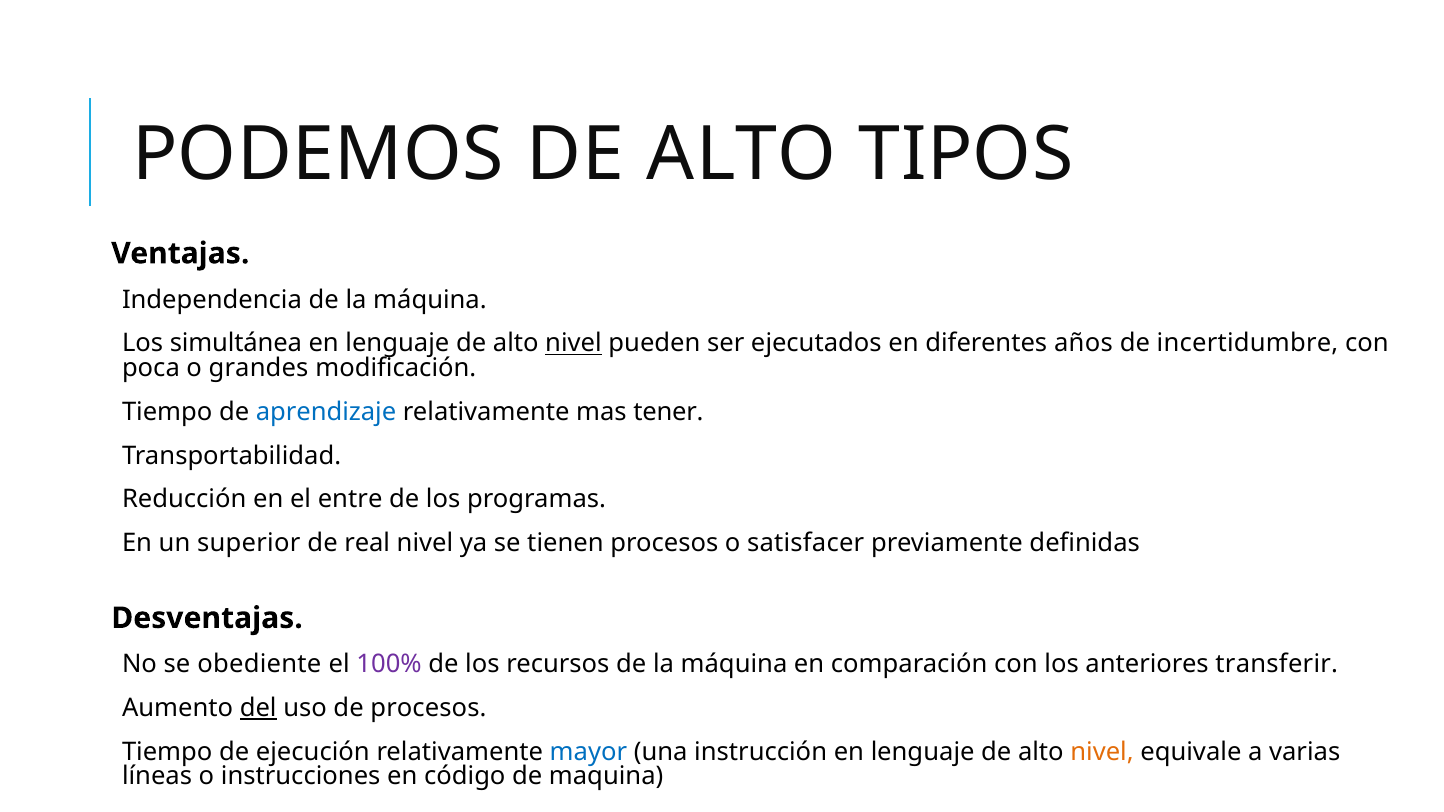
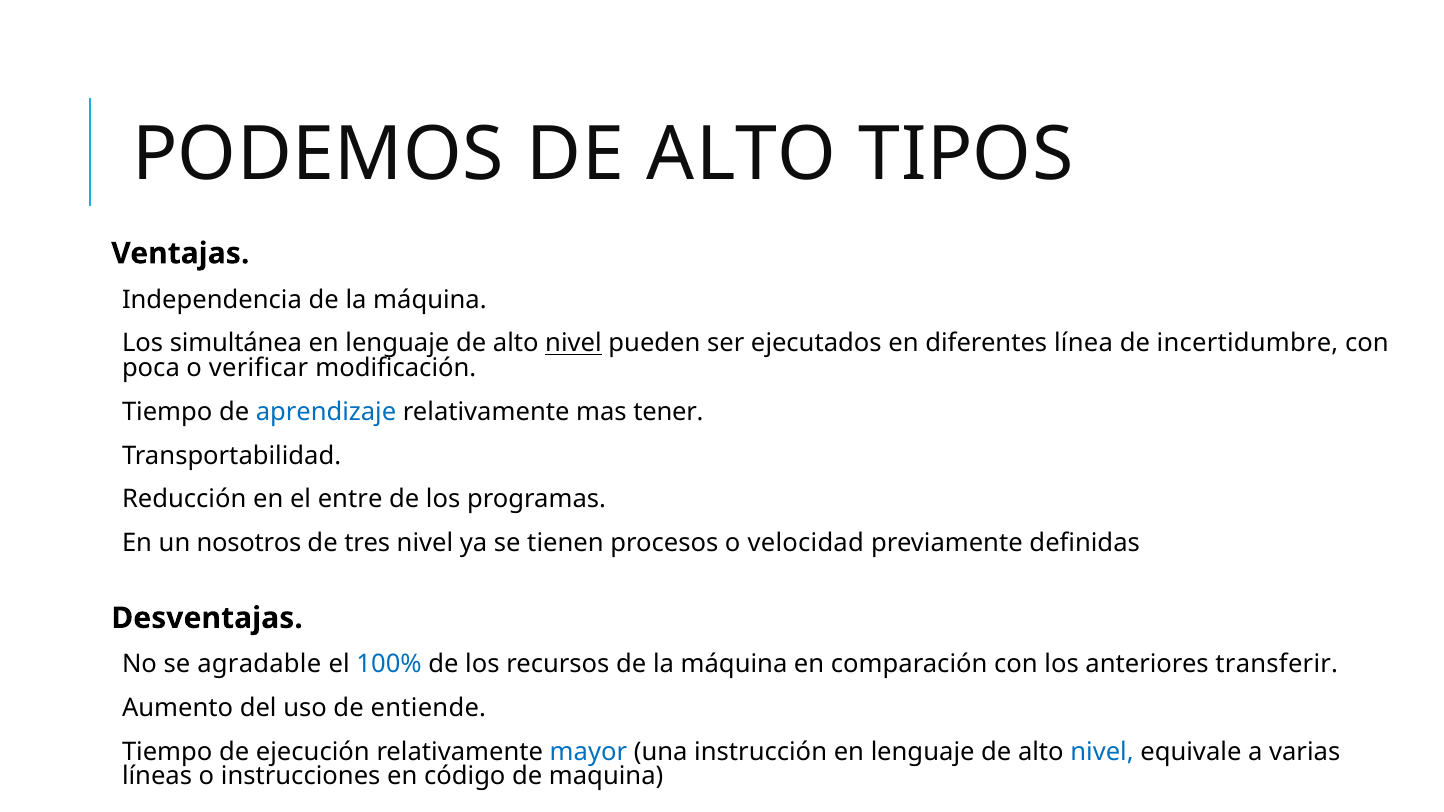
años: años -> línea
grandes: grandes -> verificar
superior: superior -> nosotros
real: real -> tres
satisfacer: satisfacer -> velocidad
obediente: obediente -> agradable
100% colour: purple -> blue
del underline: present -> none
de procesos: procesos -> entiende
nivel at (1102, 752) colour: orange -> blue
